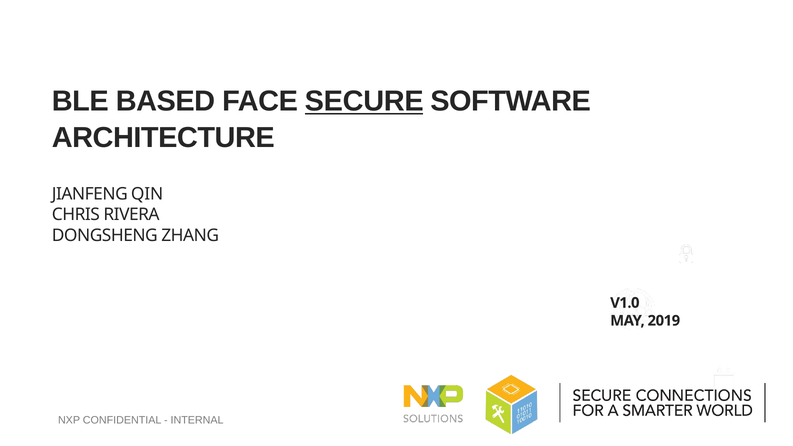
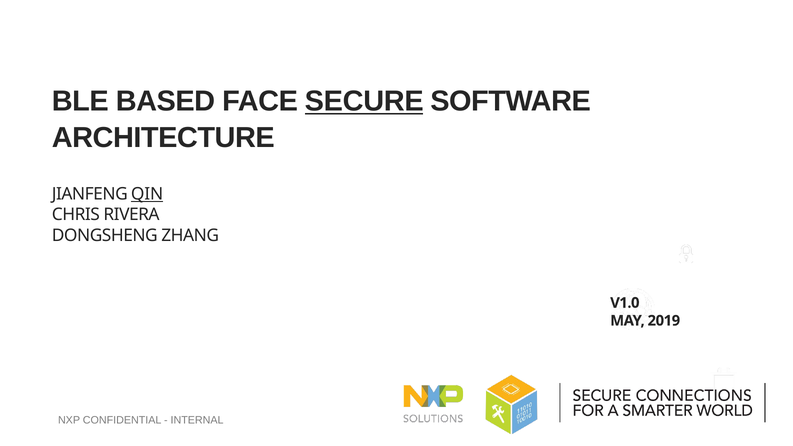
QIN underline: none -> present
